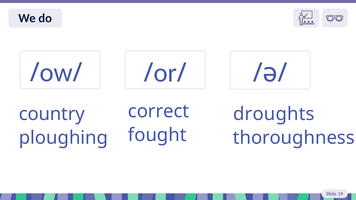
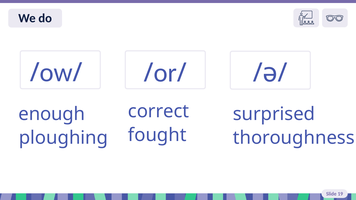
country: country -> enough
droughts: droughts -> surprised
